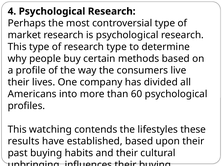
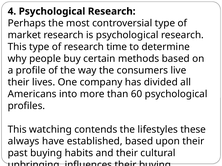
research type: type -> time
results: results -> always
